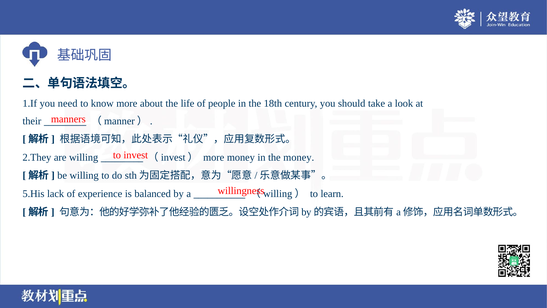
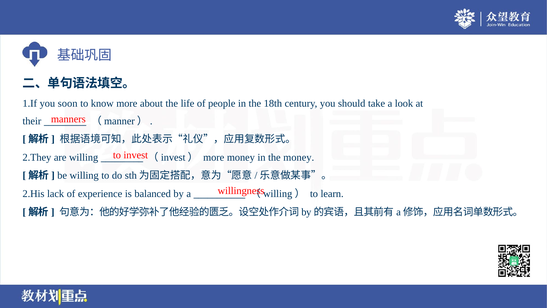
need: need -> soon
5.His: 5.His -> 2.His
